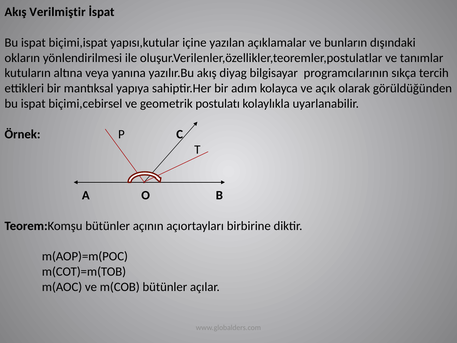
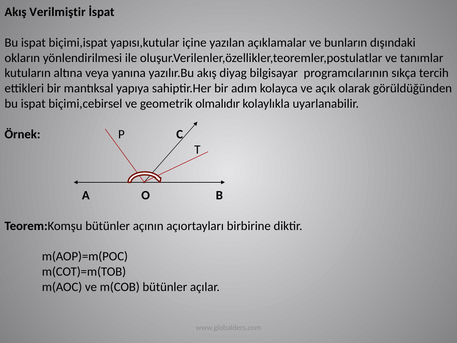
postulatı: postulatı -> olmalıdır
